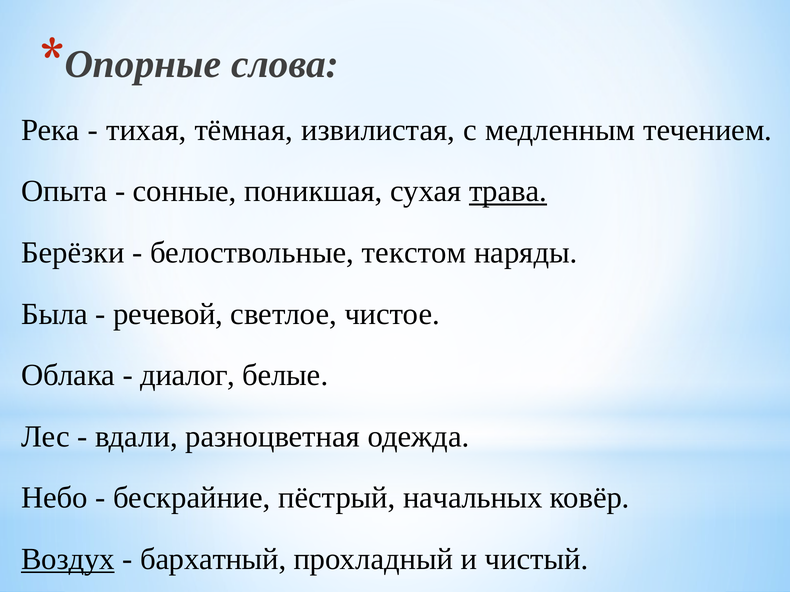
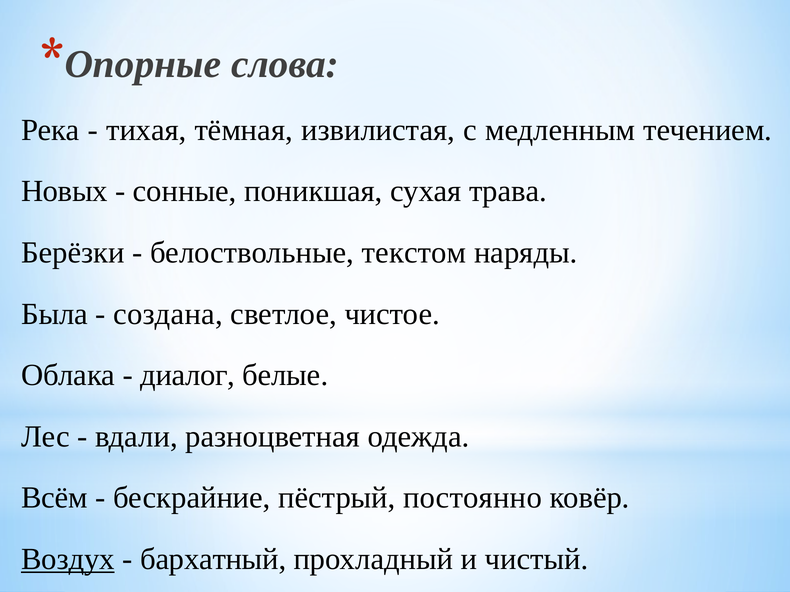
Опыта: Опыта -> Новых
трава underline: present -> none
речевой: речевой -> создана
Небо: Небо -> Всём
начальных: начальных -> постоянно
